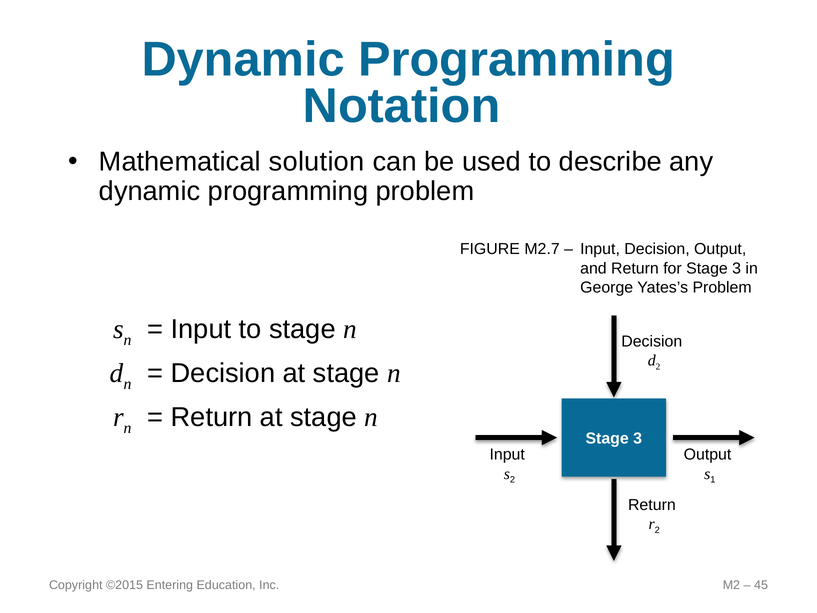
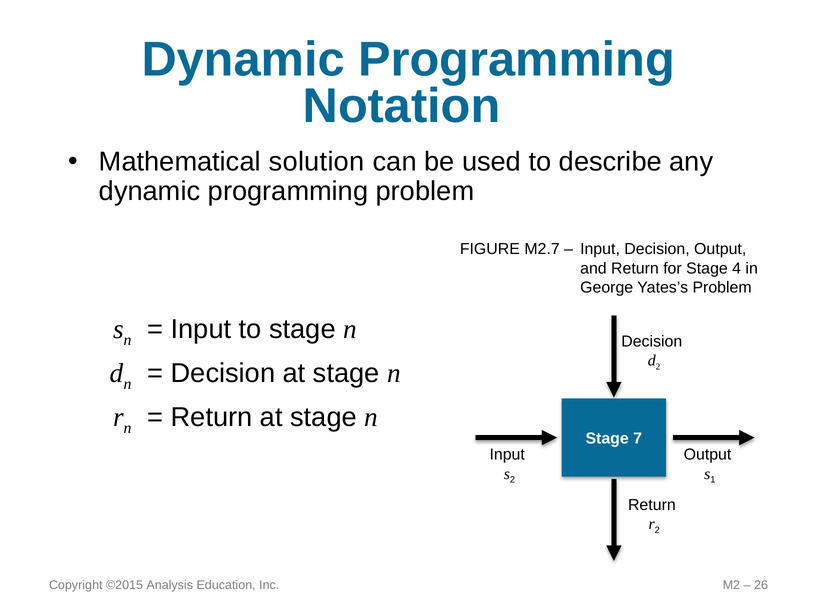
for Stage 3: 3 -> 4
3 at (638, 438): 3 -> 7
Entering: Entering -> Analysis
45: 45 -> 26
